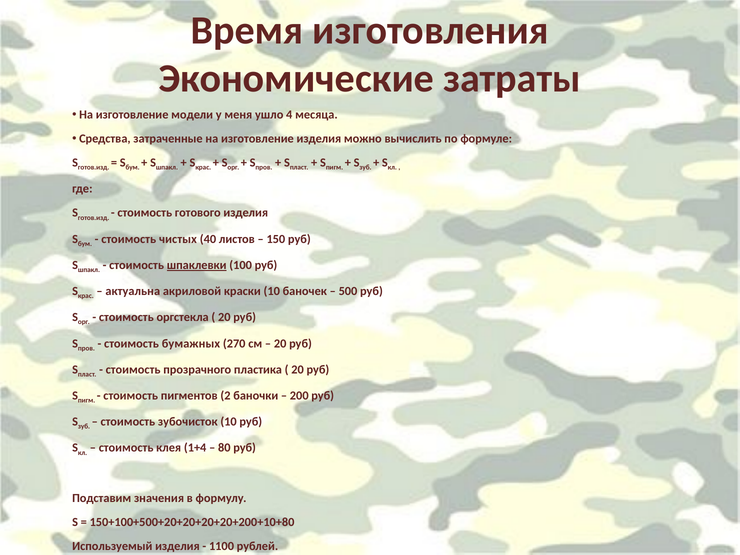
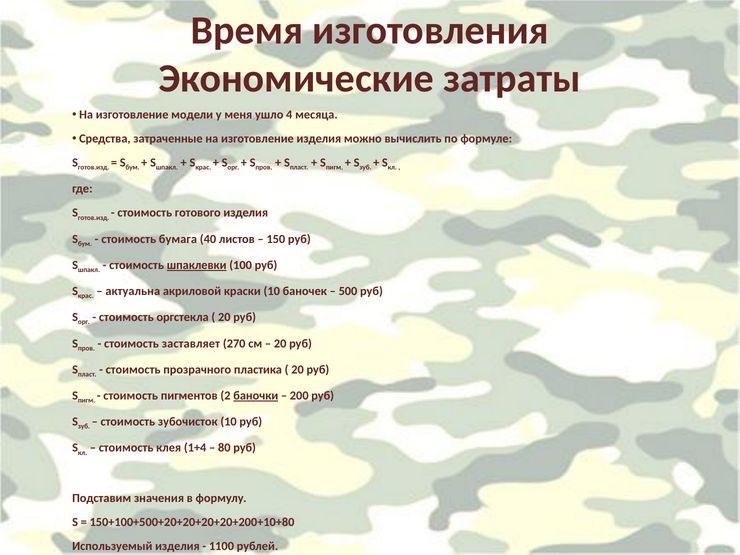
чистых: чистых -> бумага
бумажных: бумажных -> заставляет
баночки underline: none -> present
